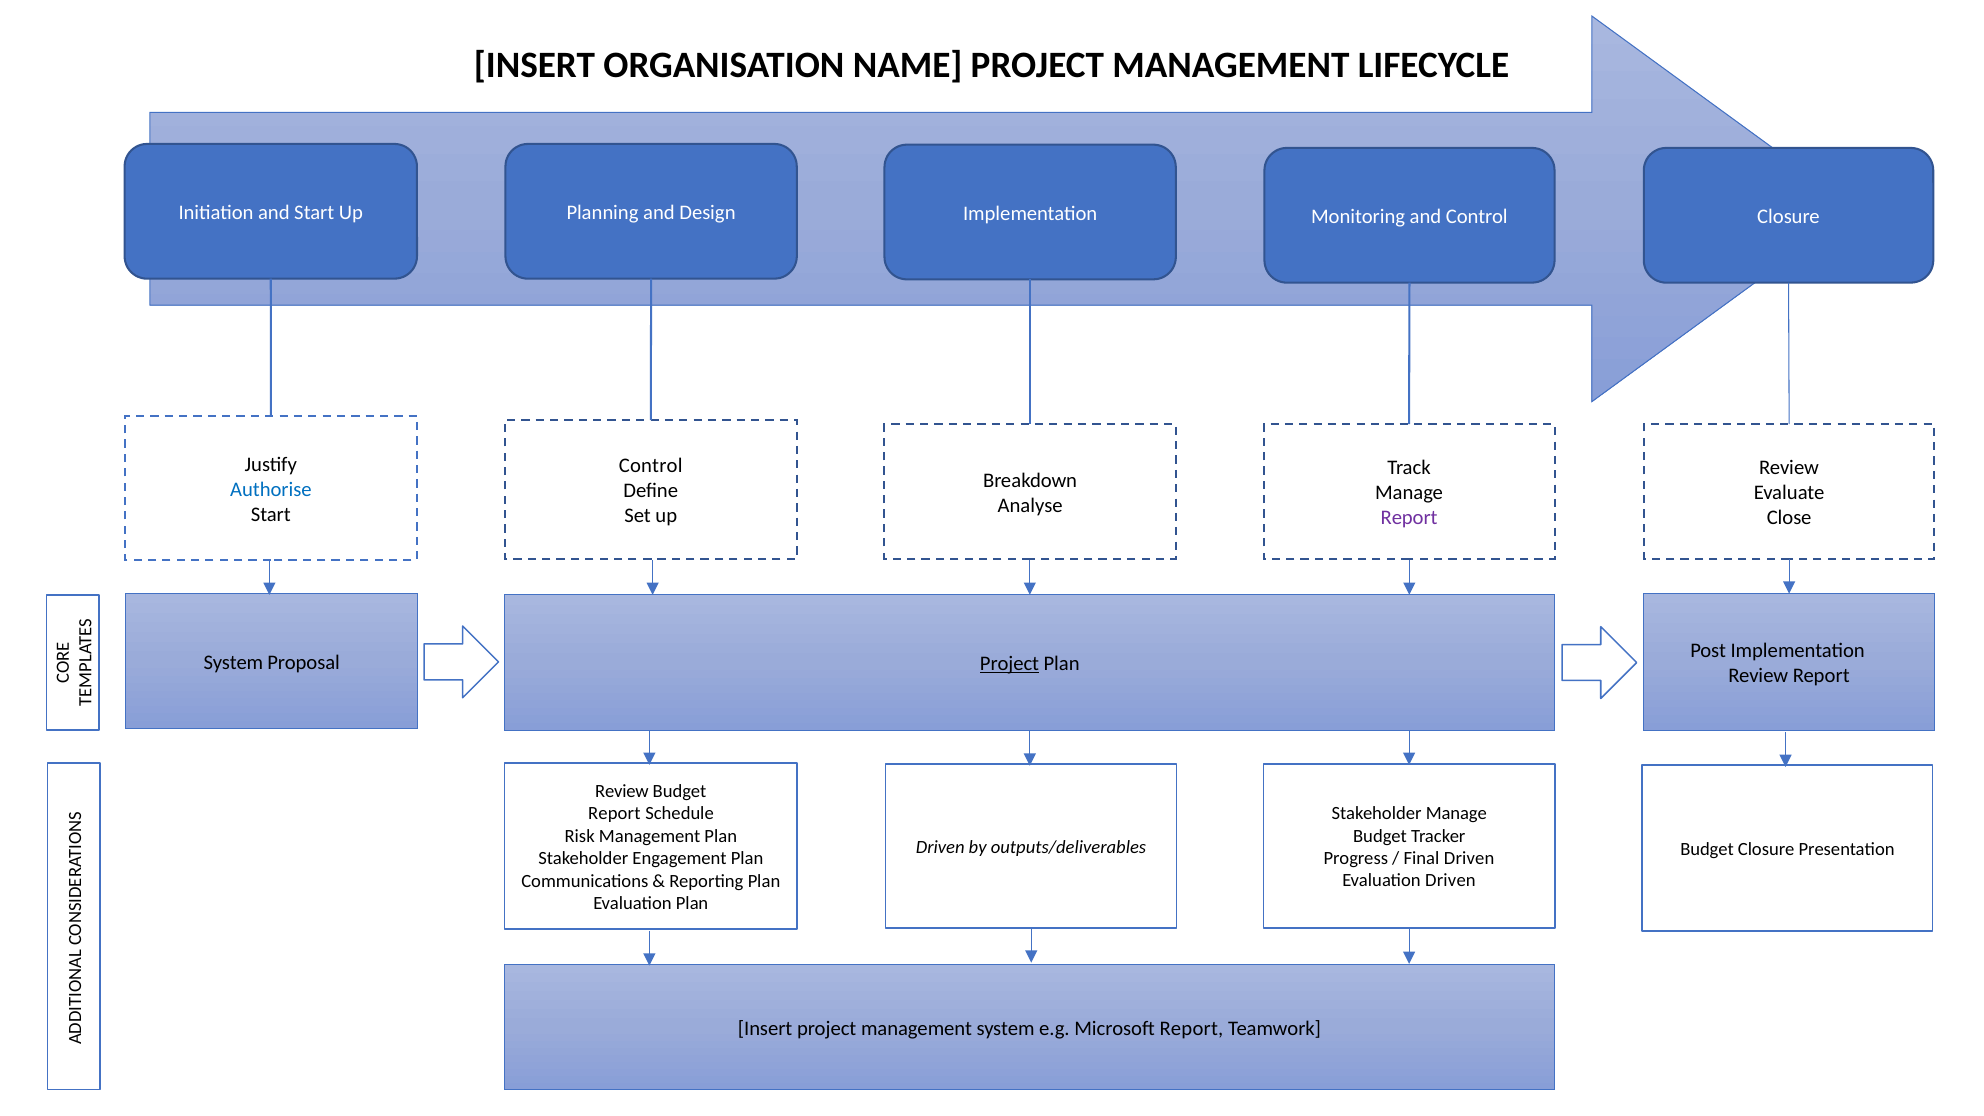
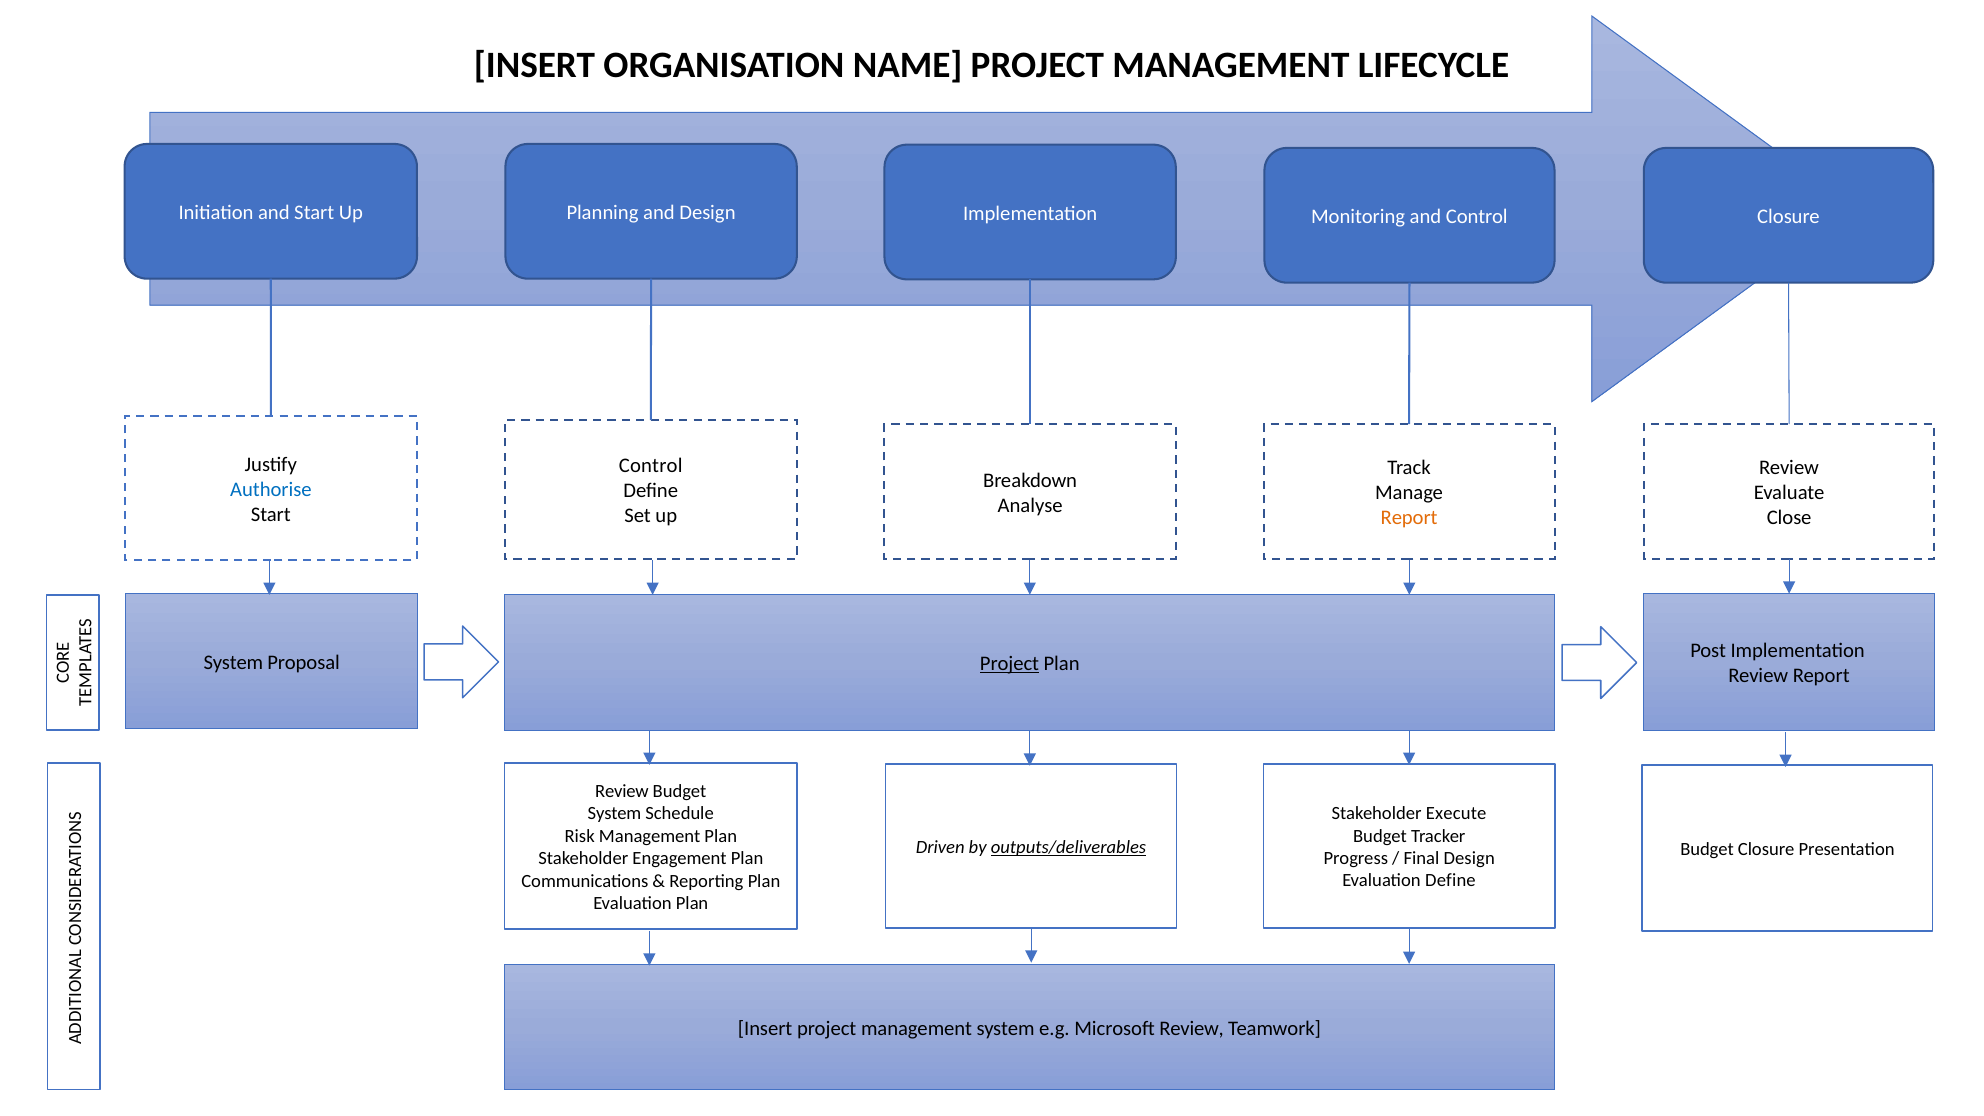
Report at (1409, 518) colour: purple -> orange
Stakeholder Manage: Manage -> Execute
Report at (614, 814): Report -> System
outputs/deliverables underline: none -> present
Final Driven: Driven -> Design
Evaluation Driven: Driven -> Define
Microsoft Report: Report -> Review
